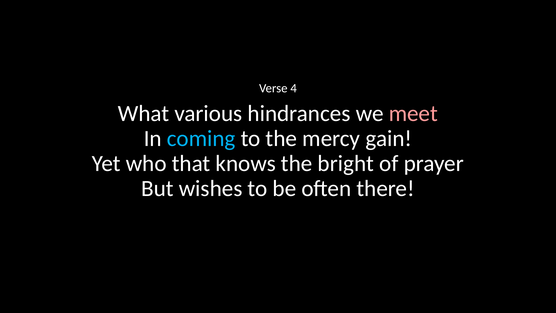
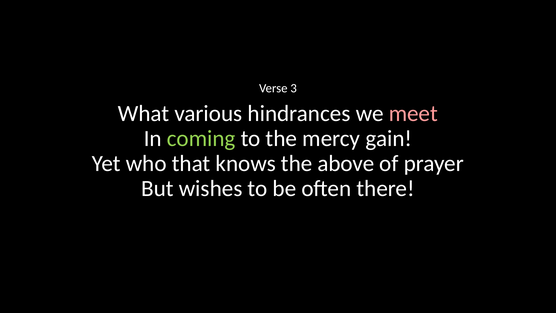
4: 4 -> 3
coming colour: light blue -> light green
bright: bright -> above
